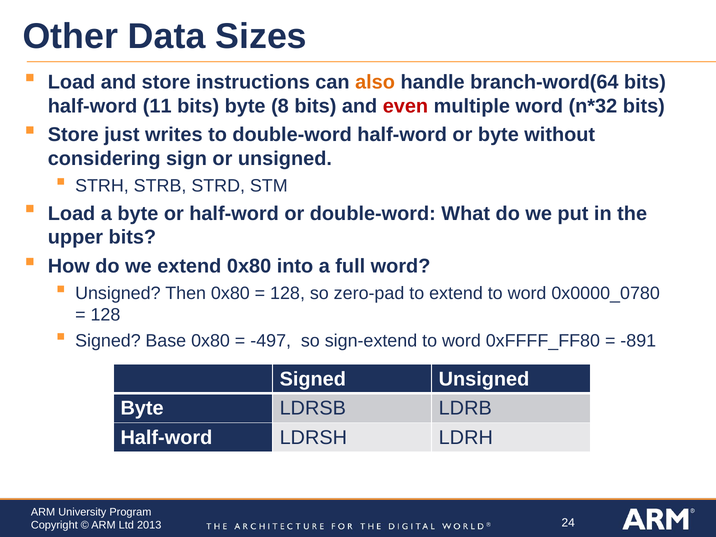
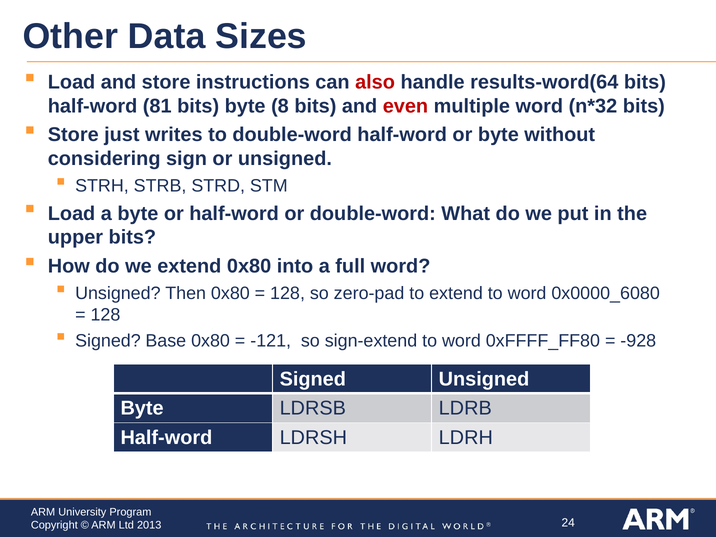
also colour: orange -> red
branch-word(64: branch-word(64 -> results-word(64
11: 11 -> 81
0x0000_0780: 0x0000_0780 -> 0x0000_6080
-497: -497 -> -121
-891: -891 -> -928
